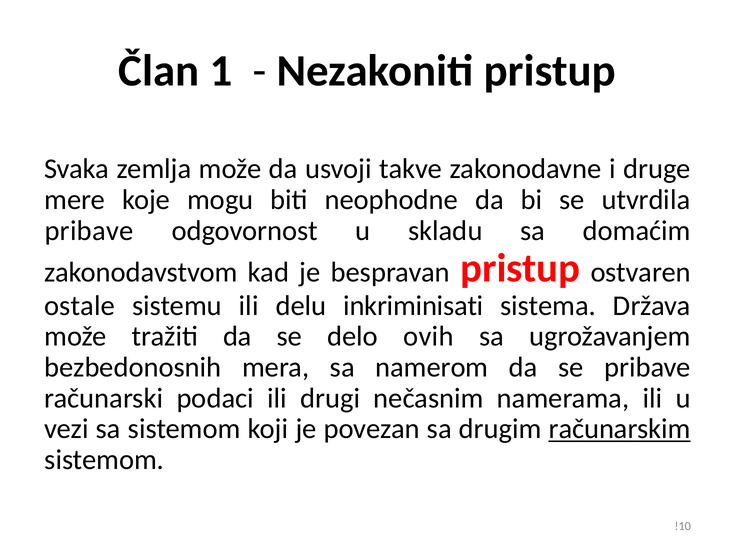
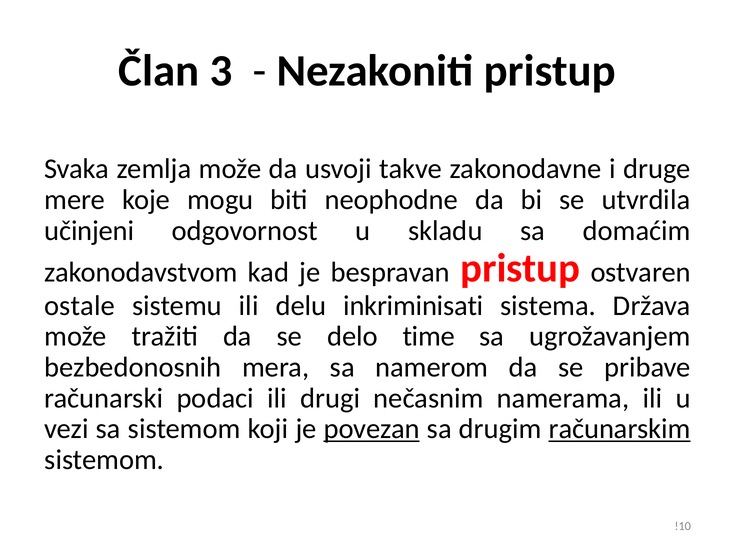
1: 1 -> 3
pribave at (89, 231): pribave -> učinjeni
ovih: ovih -> time
povezan underline: none -> present
